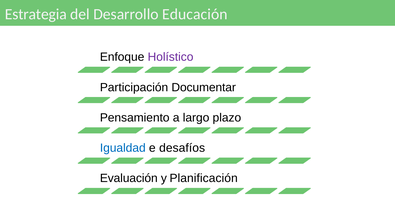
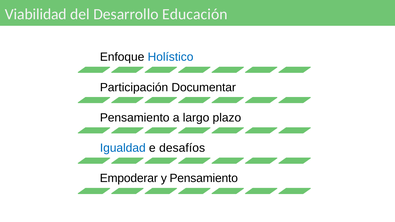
Estrategia: Estrategia -> Viabilidad
Holístico colour: purple -> blue
Evaluación: Evaluación -> Empoderar
y Planificación: Planificación -> Pensamiento
